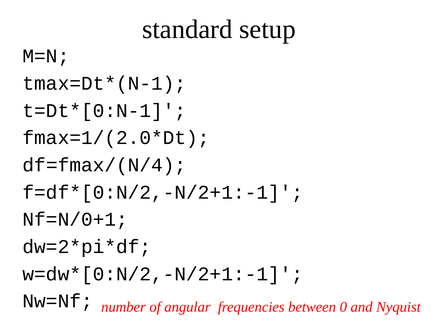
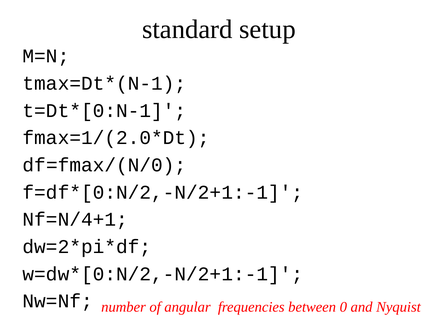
df=fmax/(N/4: df=fmax/(N/4 -> df=fmax/(N/0
Nf=N/0+1: Nf=N/0+1 -> Nf=N/4+1
